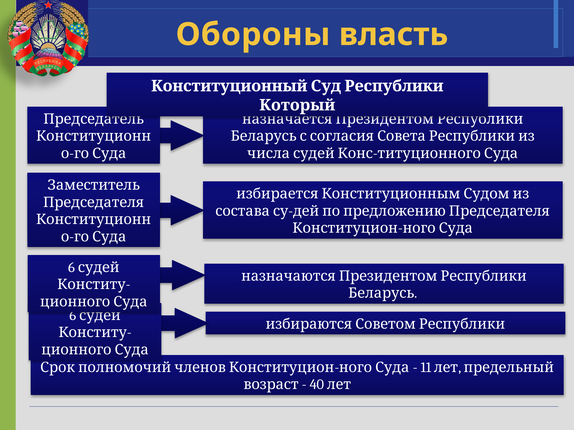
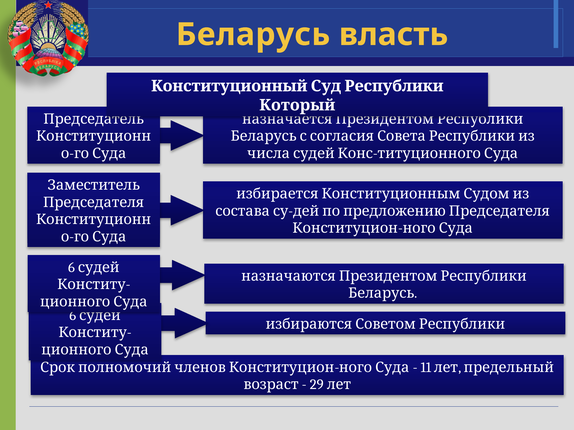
Обороны at (253, 35): Обороны -> Беларусь
40: 40 -> 29
